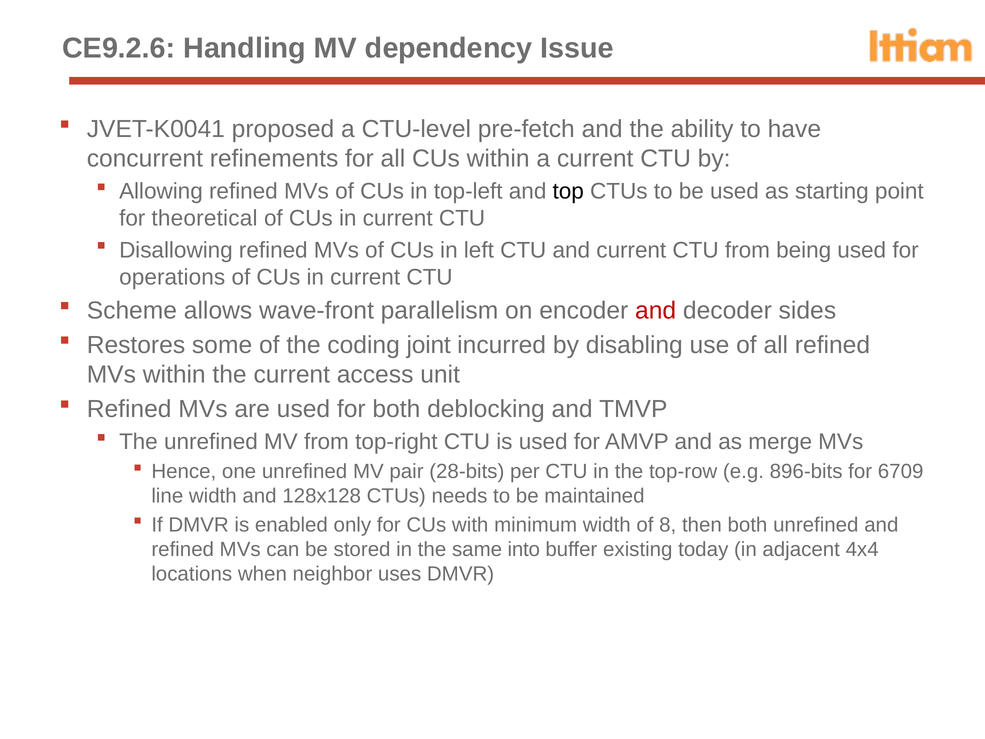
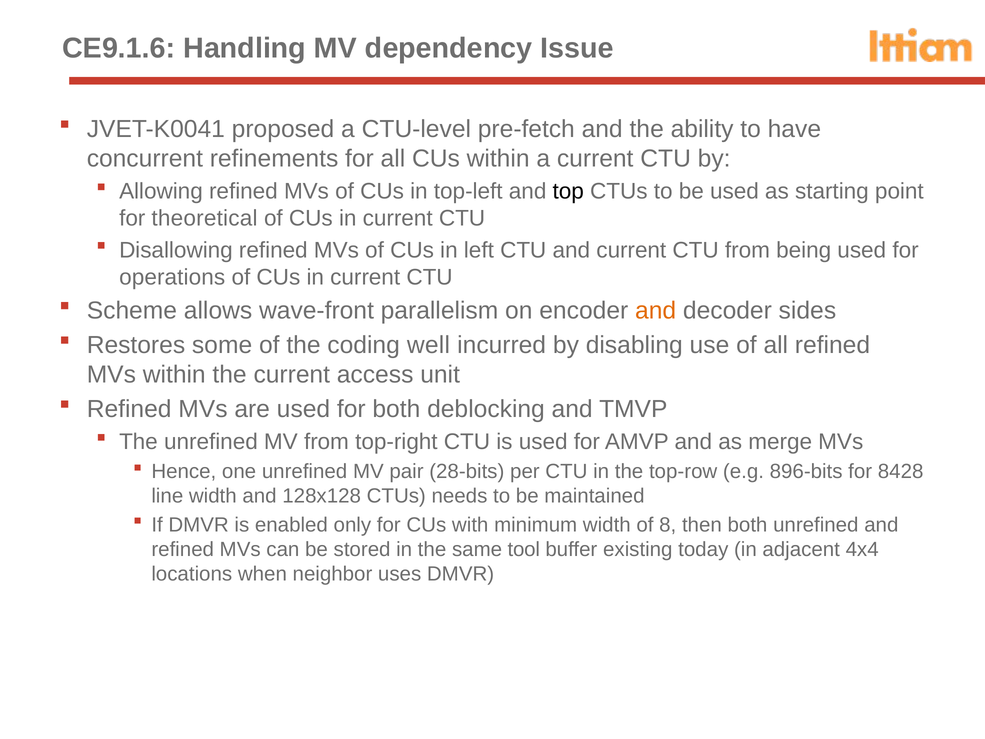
CE9.2.6: CE9.2.6 -> CE9.1.6
and at (656, 310) colour: red -> orange
joint: joint -> well
6709: 6709 -> 8428
into: into -> tool
